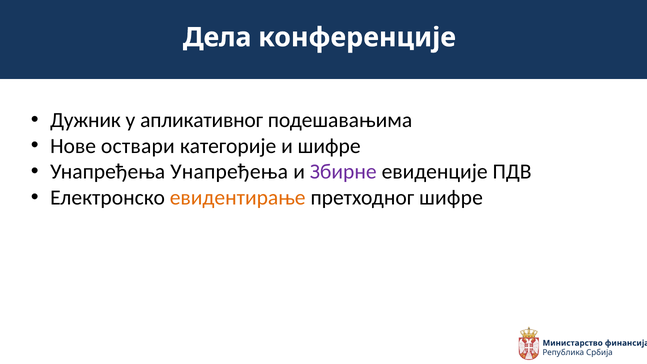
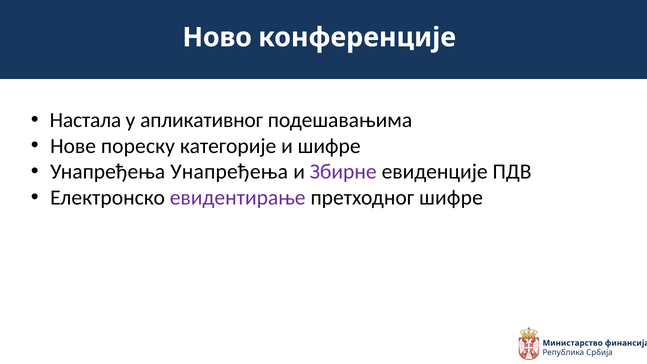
Дела: Дела -> Ново
Дужник: Дужник -> Настала
оствари: оствари -> пореску
евидентирање colour: orange -> purple
